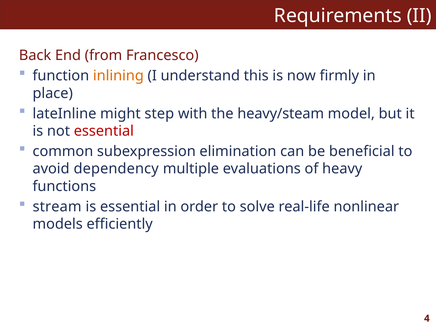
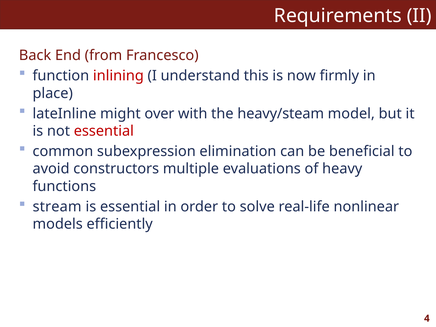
inlining colour: orange -> red
step: step -> over
dependency: dependency -> constructors
